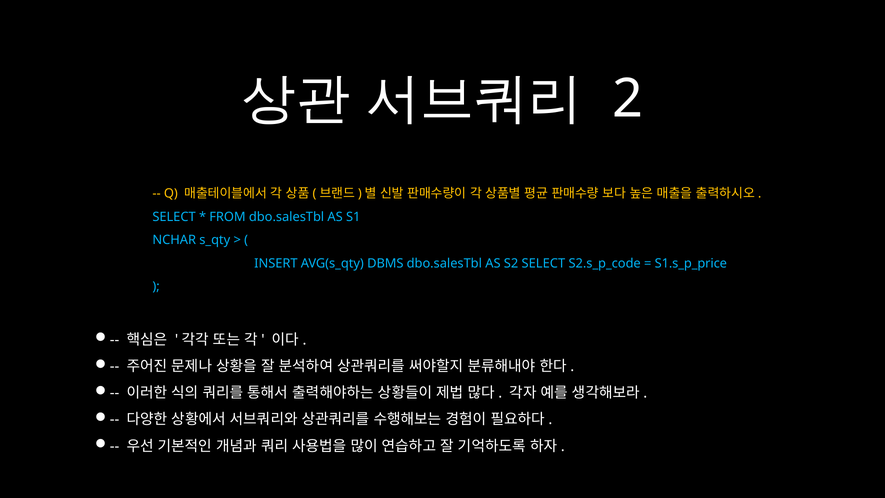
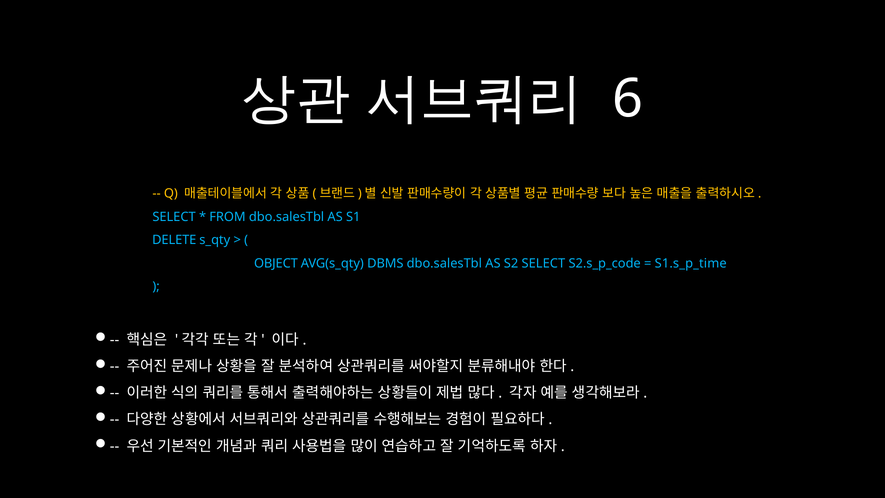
2: 2 -> 6
NCHAR: NCHAR -> DELETE
INSERT: INSERT -> OBJECT
S1.s_p_price: S1.s_p_price -> S1.s_p_time
